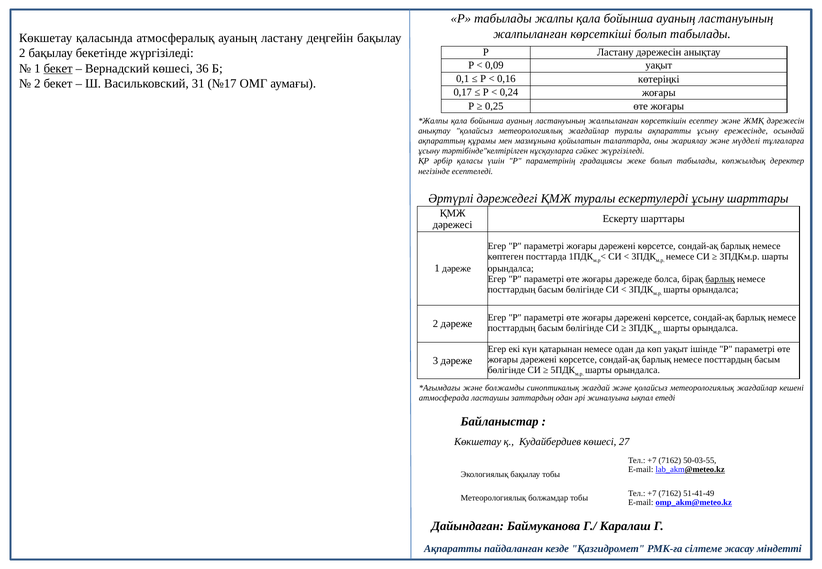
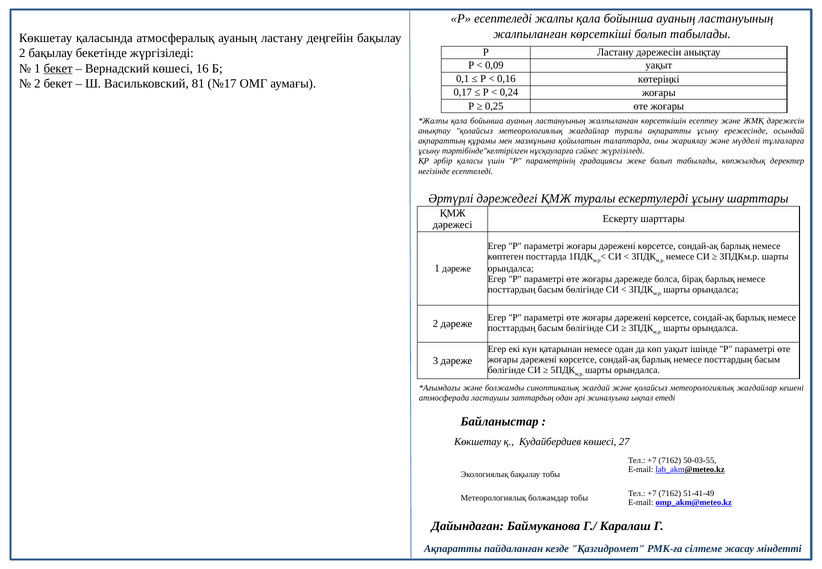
Р табылады: табылады -> есептеледі
36: 36 -> 16
31: 31 -> 81
барлық at (720, 279) underline: present -> none
